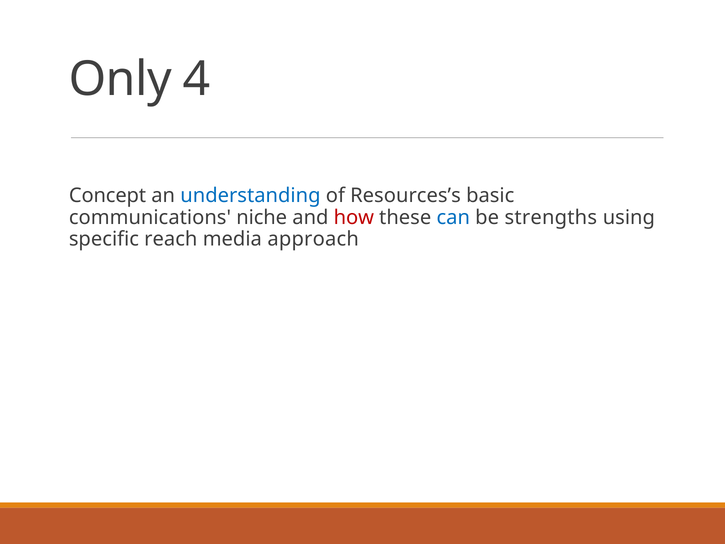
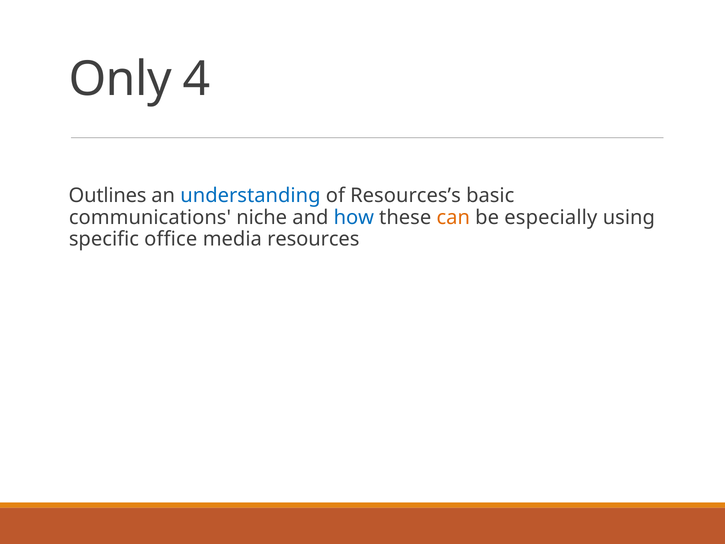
Concept: Concept -> Outlines
how colour: red -> blue
can colour: blue -> orange
strengths: strengths -> especially
reach: reach -> office
approach: approach -> resources
